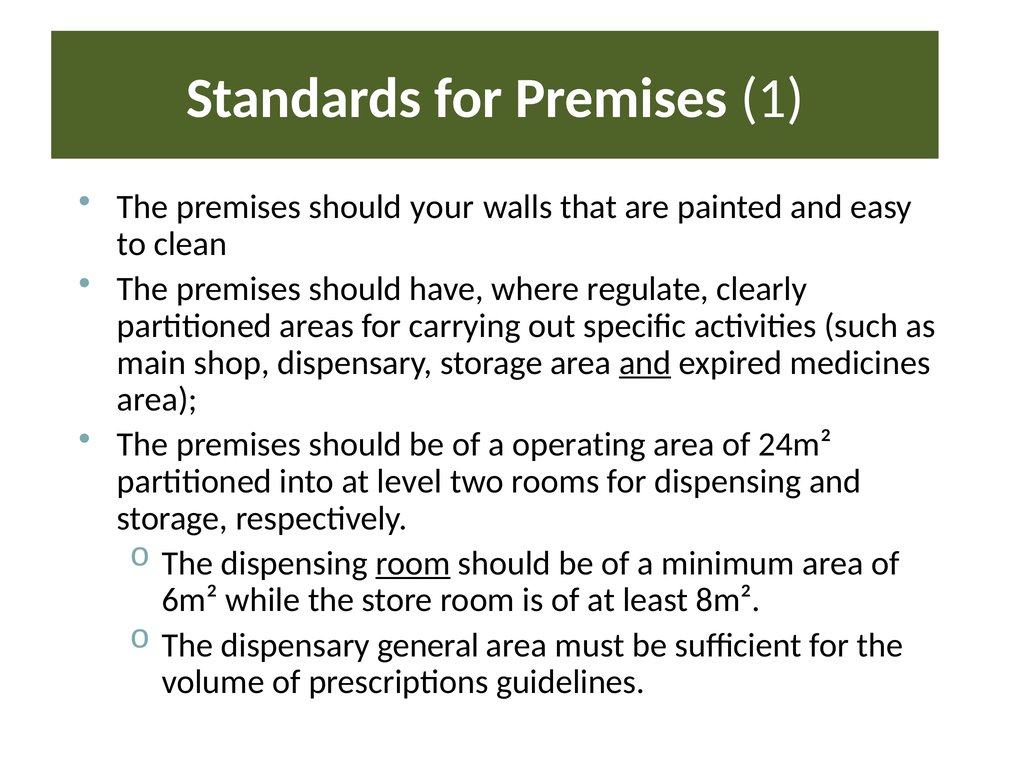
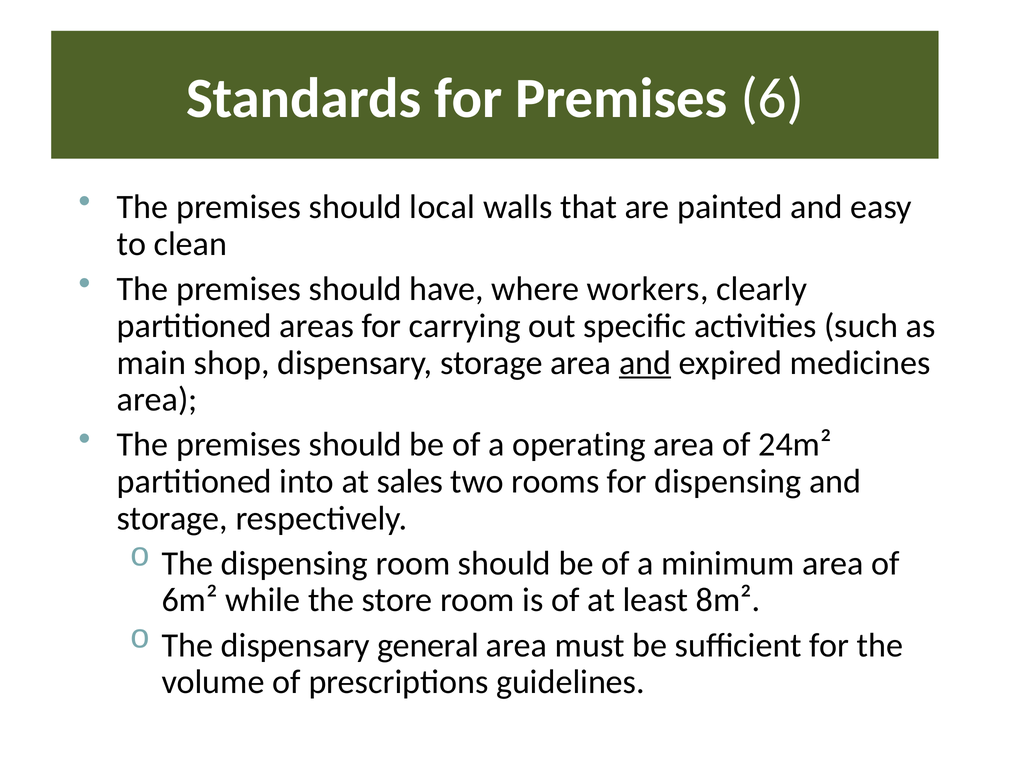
1: 1 -> 6
your: your -> local
regulate: regulate -> workers
level: level -> sales
room at (413, 563) underline: present -> none
